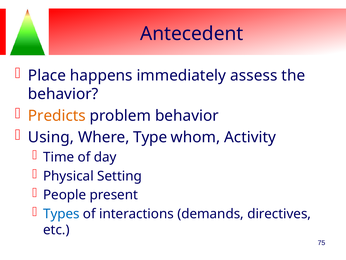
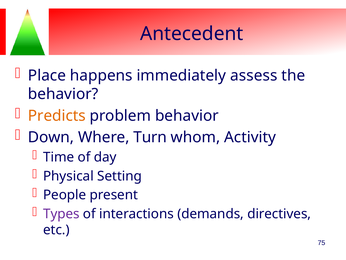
Using: Using -> Down
Type: Type -> Turn
Types colour: blue -> purple
